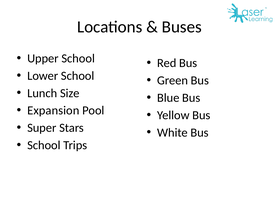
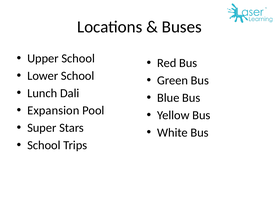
Size: Size -> Dali
